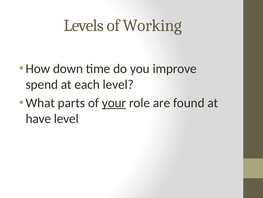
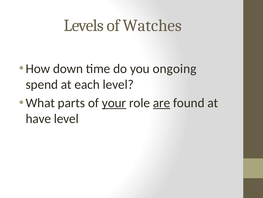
Working: Working -> Watches
improve: improve -> ongoing
are underline: none -> present
